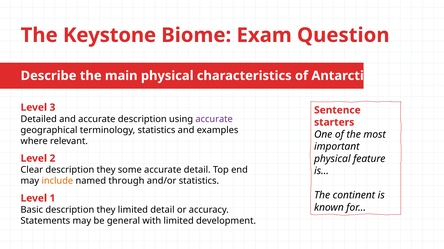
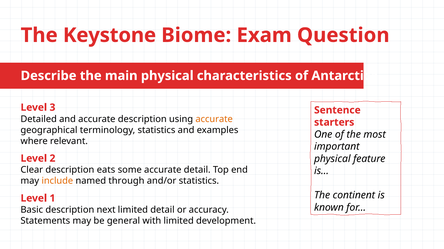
accurate at (214, 119) colour: purple -> orange
Clear description they: they -> eats
Basic description they: they -> next
